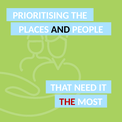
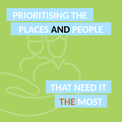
THE at (67, 102) colour: red -> orange
